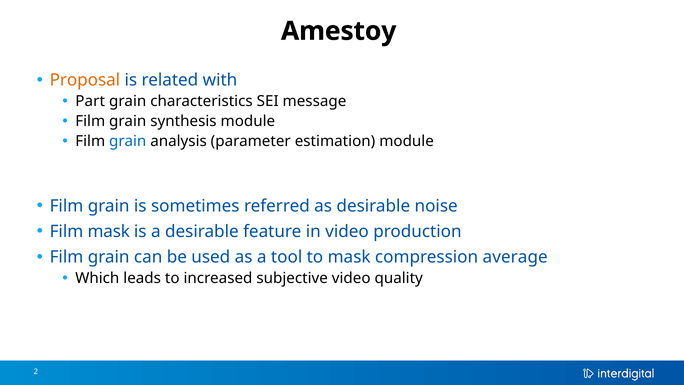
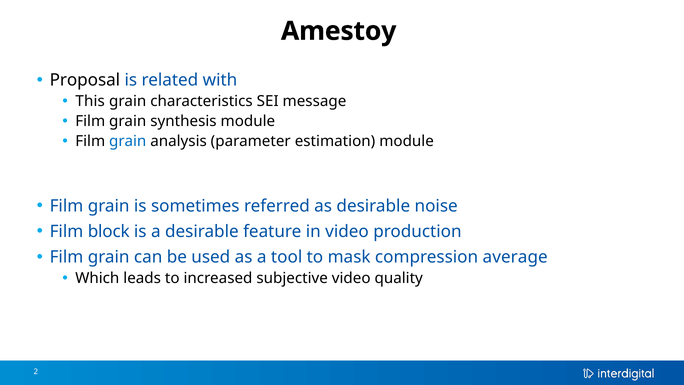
Proposal colour: orange -> black
Part: Part -> This
Film mask: mask -> block
